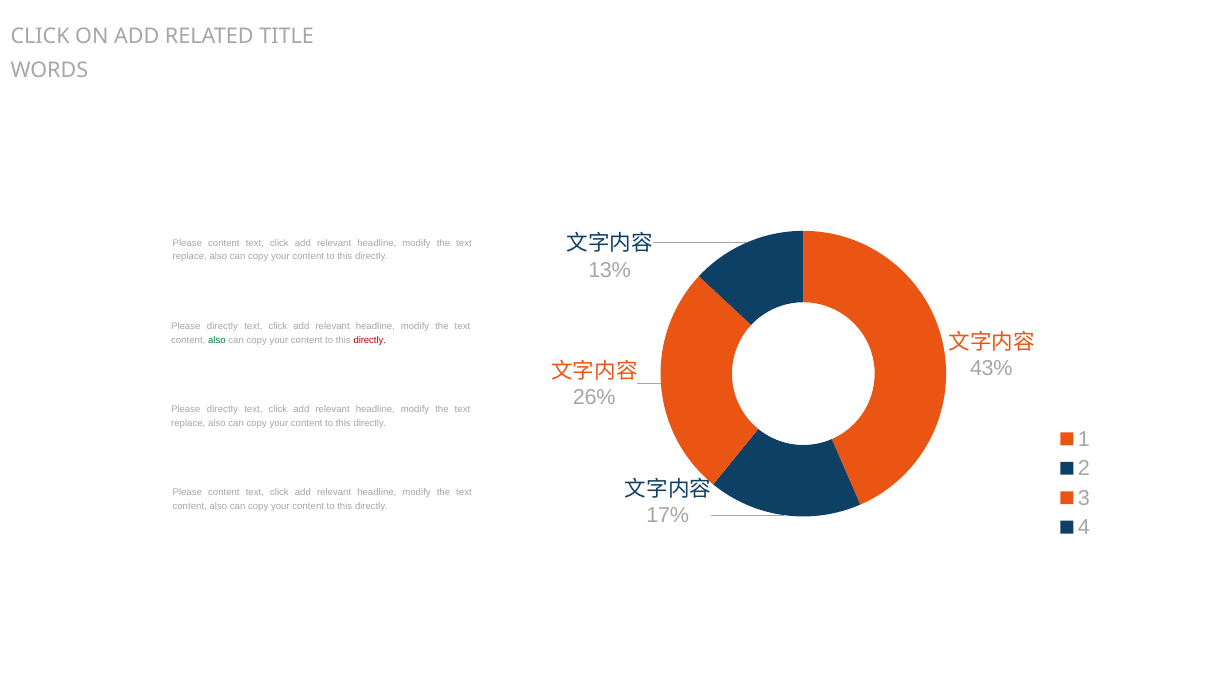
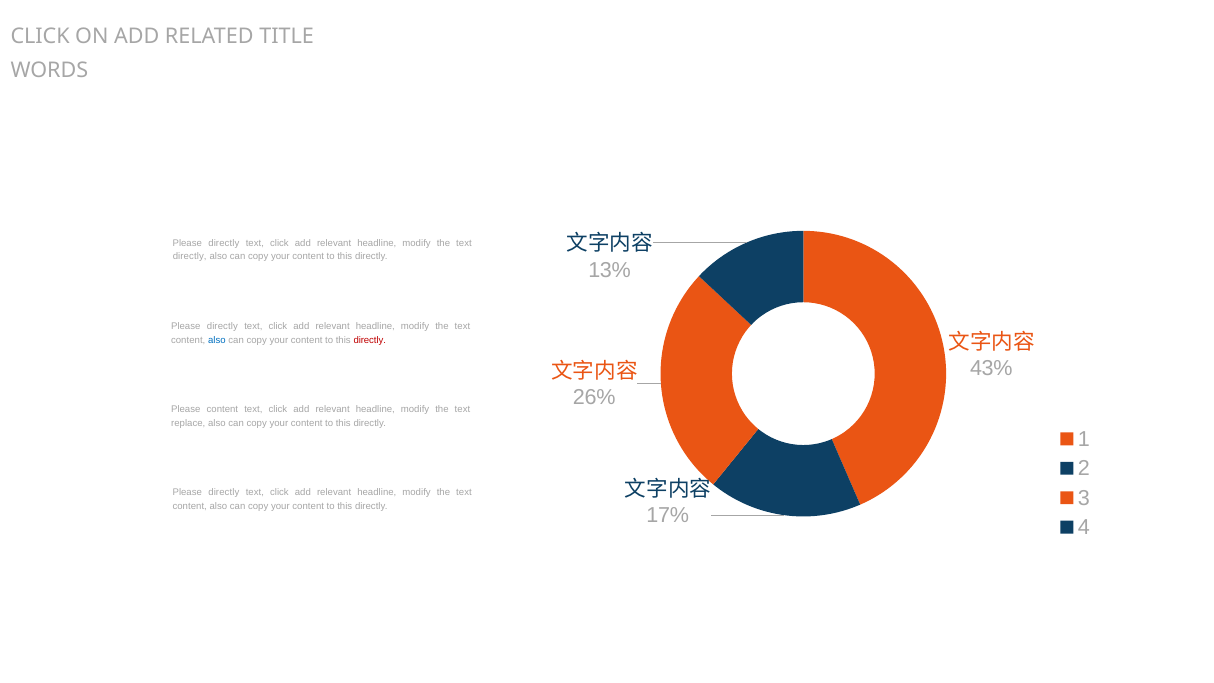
content at (224, 243): content -> directly
replace at (190, 257): replace -> directly
also at (217, 340) colour: green -> blue
directly at (222, 409): directly -> content
content at (224, 493): content -> directly
